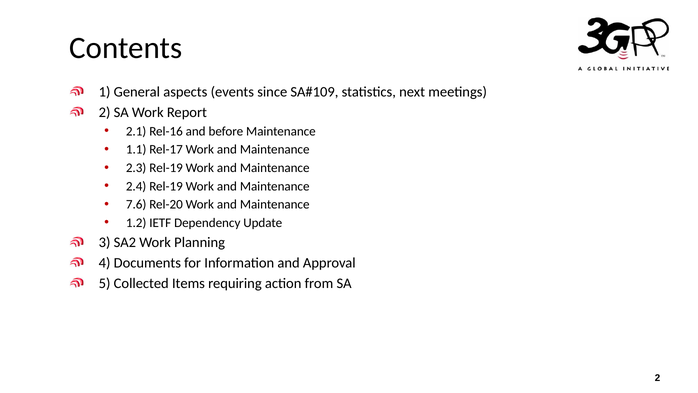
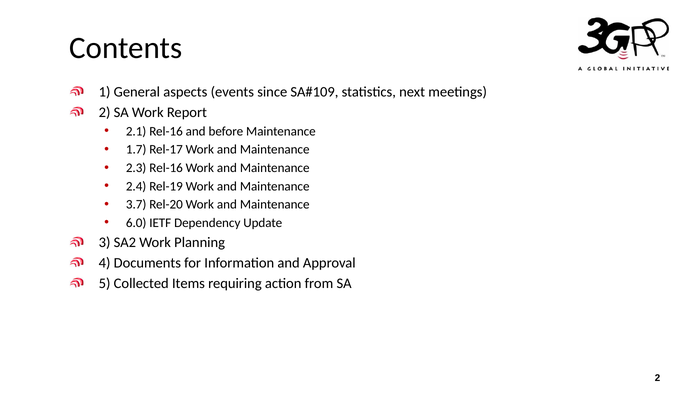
1.1: 1.1 -> 1.7
2.3 Rel-19: Rel-19 -> Rel-16
7.6: 7.6 -> 3.7
1.2: 1.2 -> 6.0
